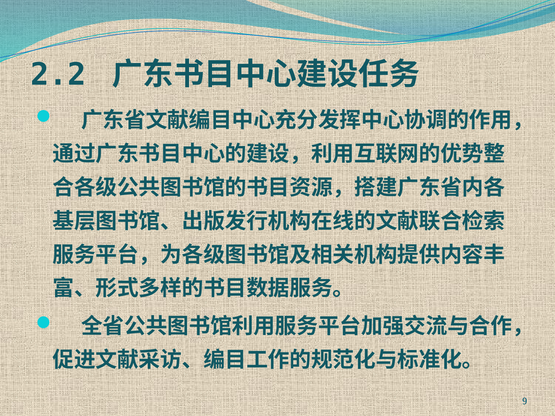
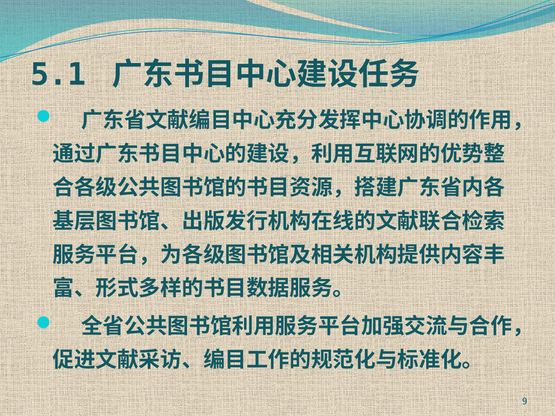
2.2: 2.2 -> 5.1
